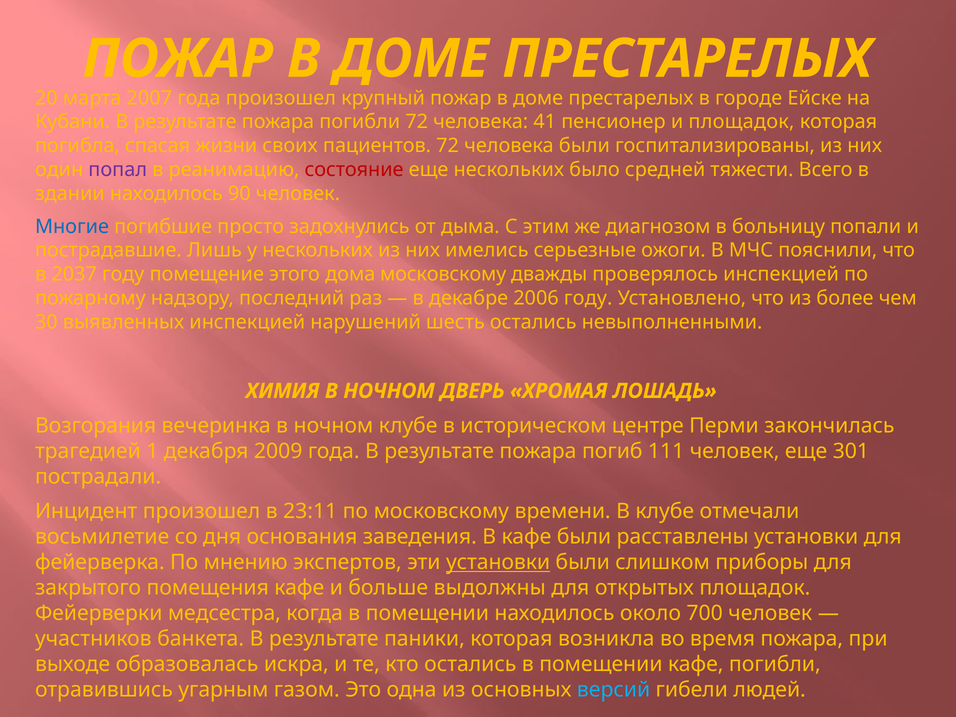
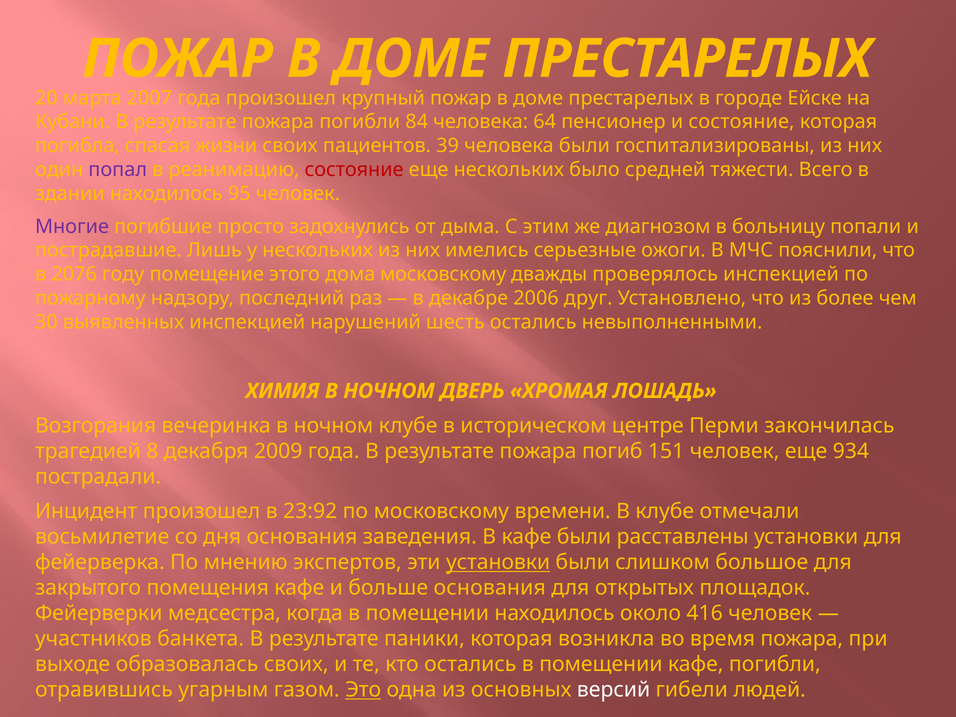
погибли 72: 72 -> 84
41: 41 -> 64
и площадок: площадок -> состояние
пациентов 72: 72 -> 39
90: 90 -> 95
Многие colour: blue -> purple
2037: 2037 -> 2076
2006 году: году -> друг
1: 1 -> 8
111: 111 -> 151
301: 301 -> 934
23:11: 23:11 -> 23:92
приборы: приборы -> большое
больше выдолжны: выдолжны -> основания
700: 700 -> 416
образовалась искра: искра -> своих
Это underline: none -> present
версий colour: light blue -> white
